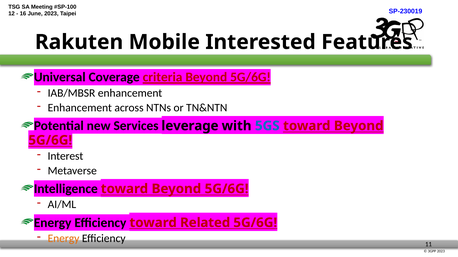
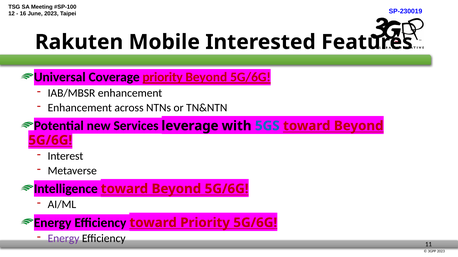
Coverage criteria: criteria -> priority
toward Related: Related -> Priority
Energy at (64, 239) colour: orange -> purple
